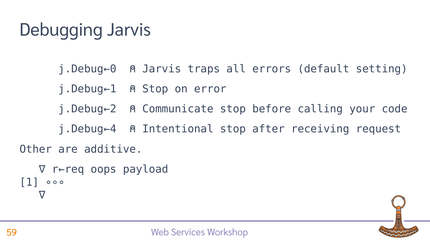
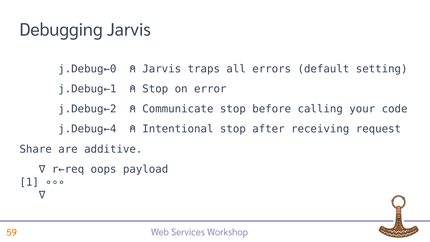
Other: Other -> Share
